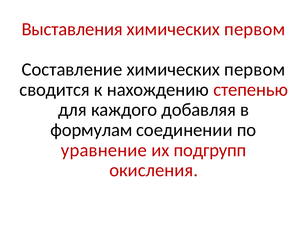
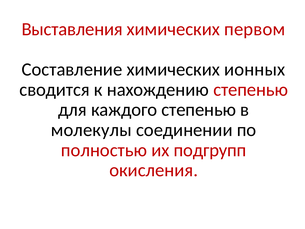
Составление химических первом: первом -> ионных
каждого добавляя: добавляя -> степенью
формулам: формулам -> молекулы
уравнение: уравнение -> полностью
